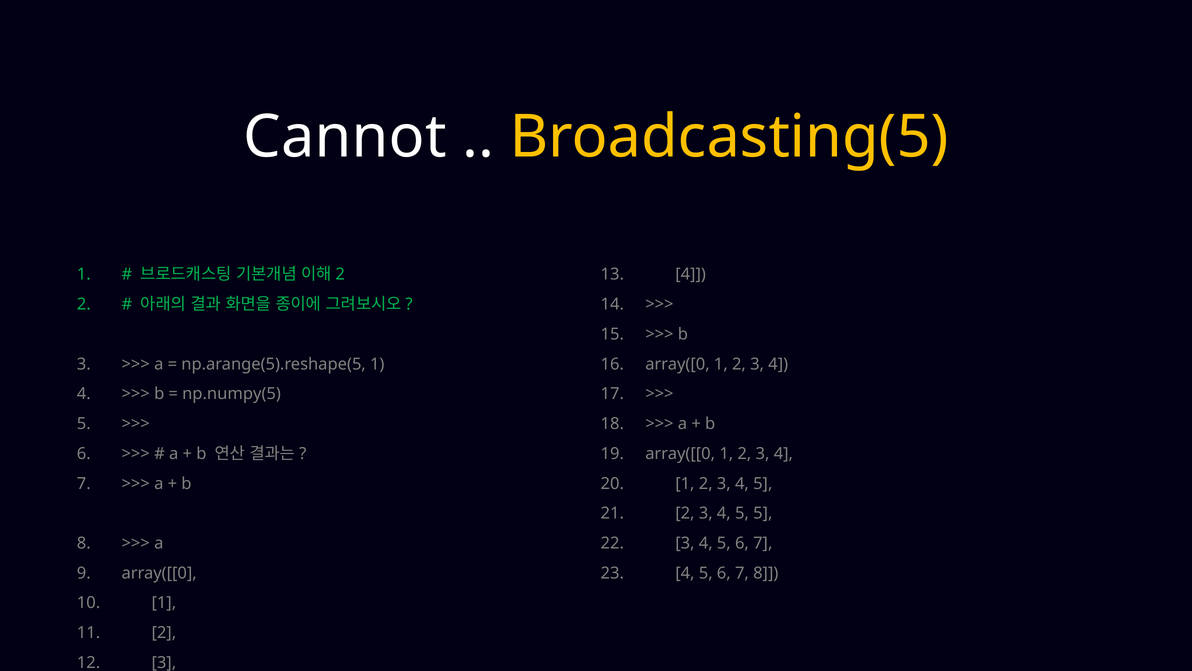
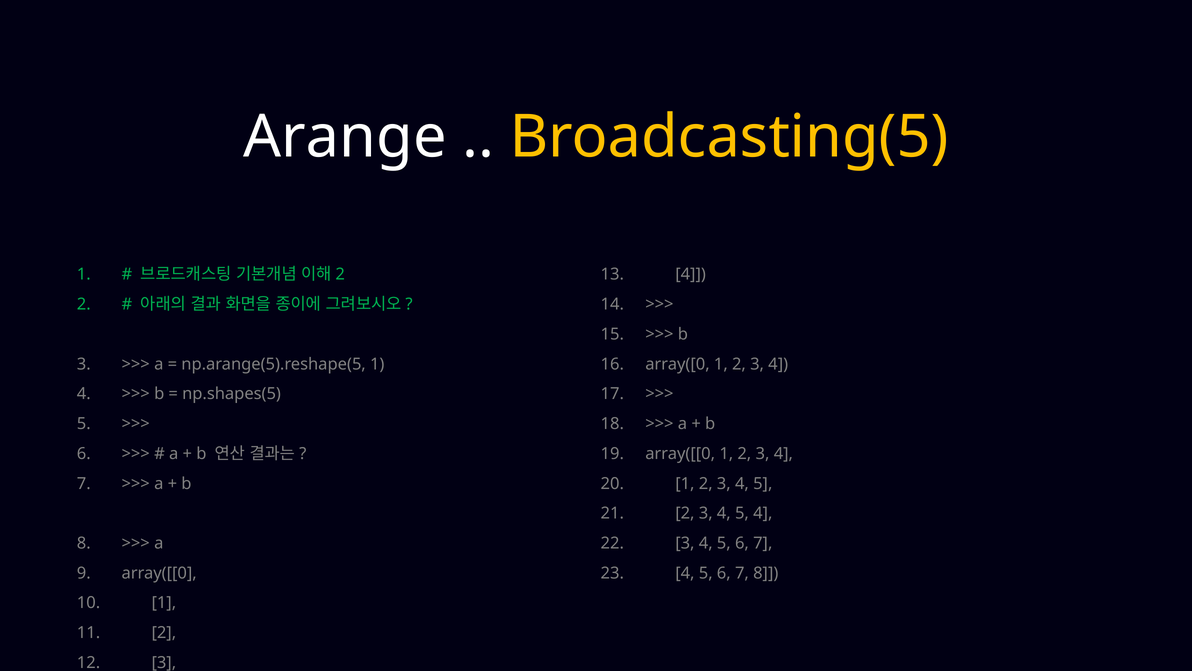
Cannot: Cannot -> Arange
np.numpy(5: np.numpy(5 -> np.shapes(5
5 5: 5 -> 4
